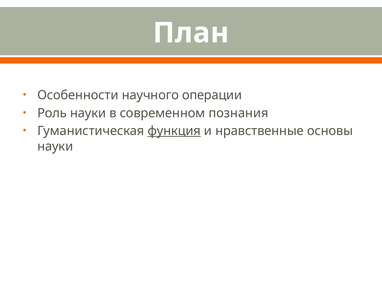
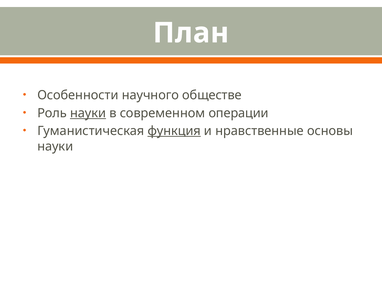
операции: операции -> обществе
науки at (88, 113) underline: none -> present
познания: познания -> операции
